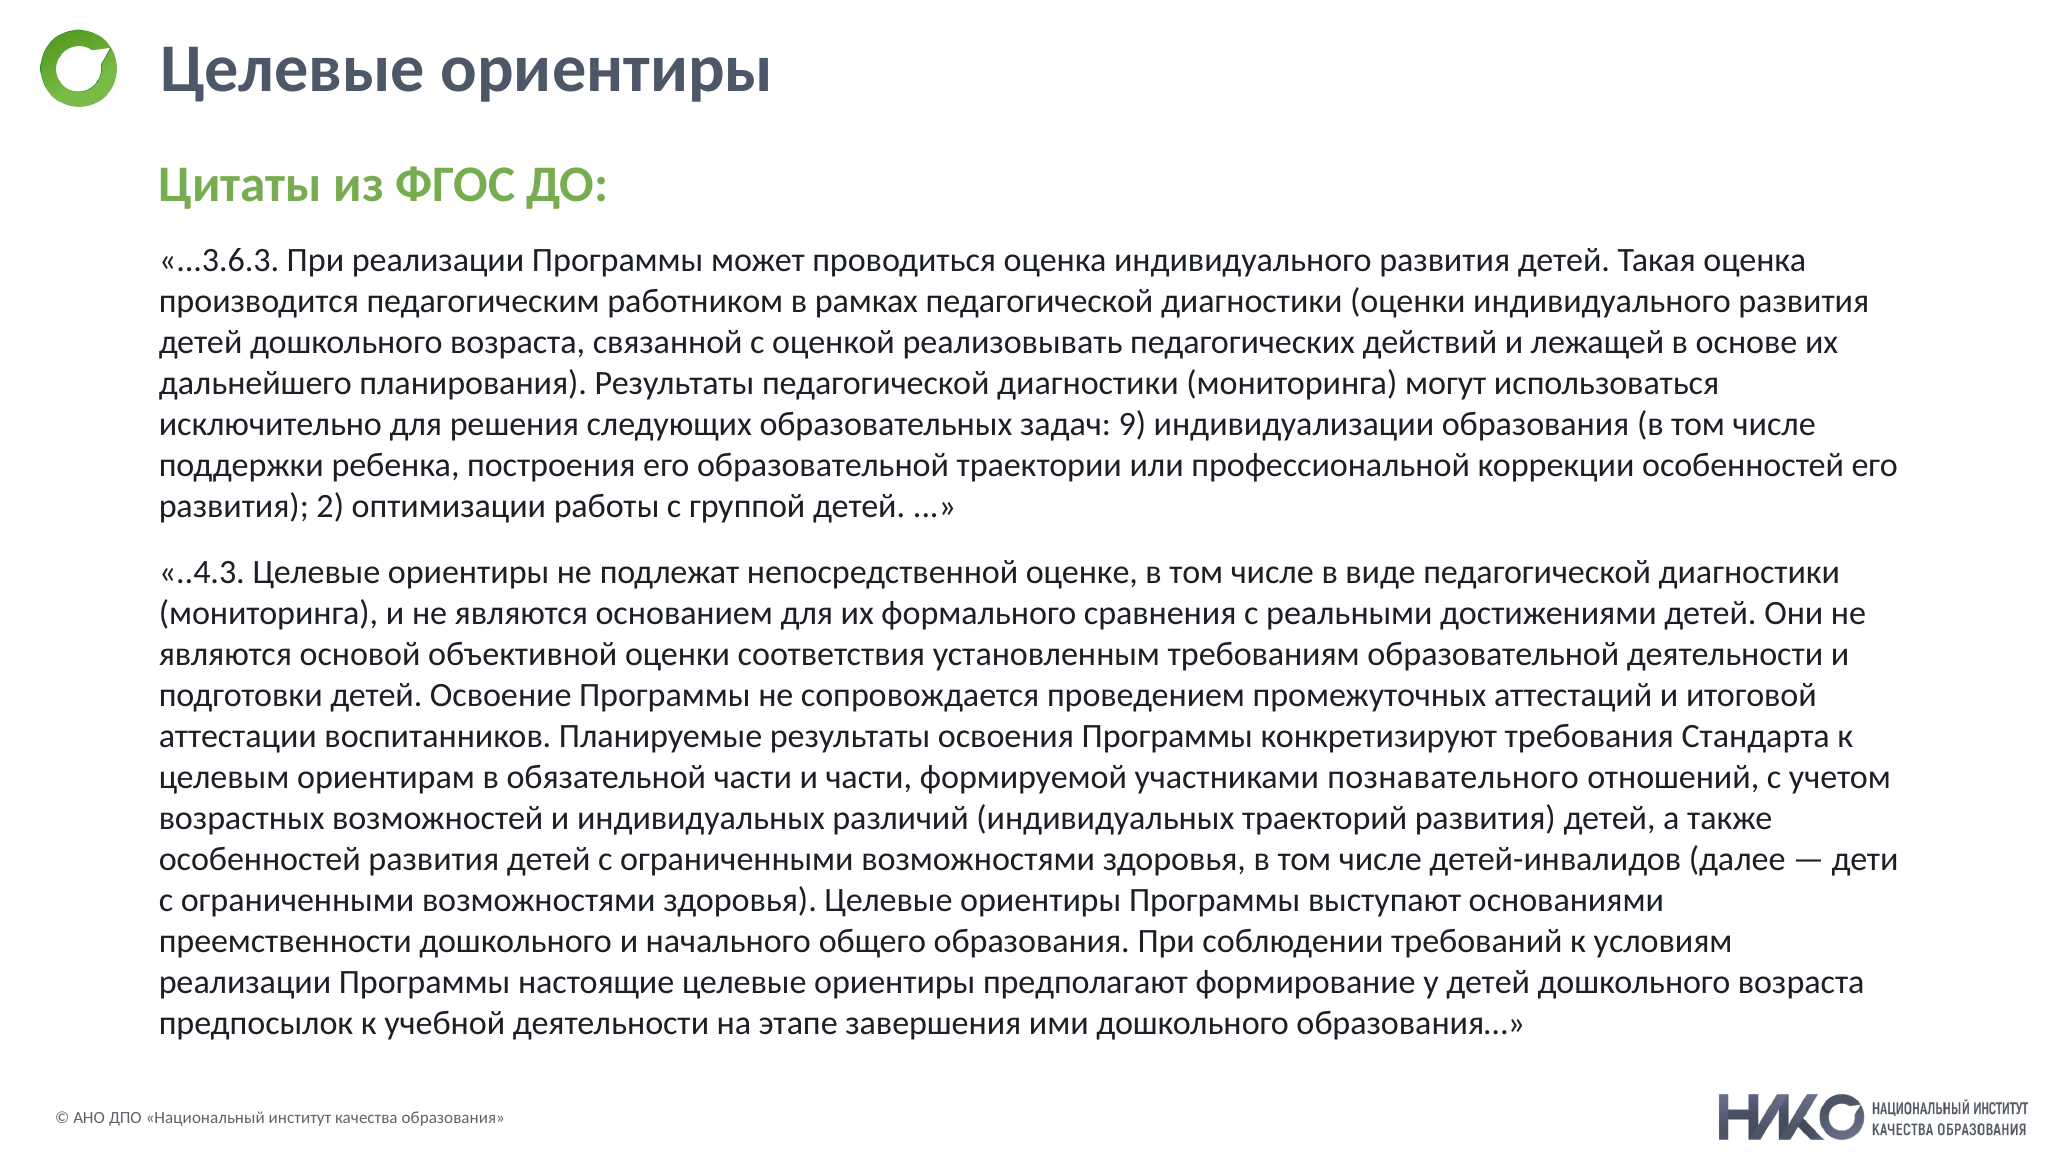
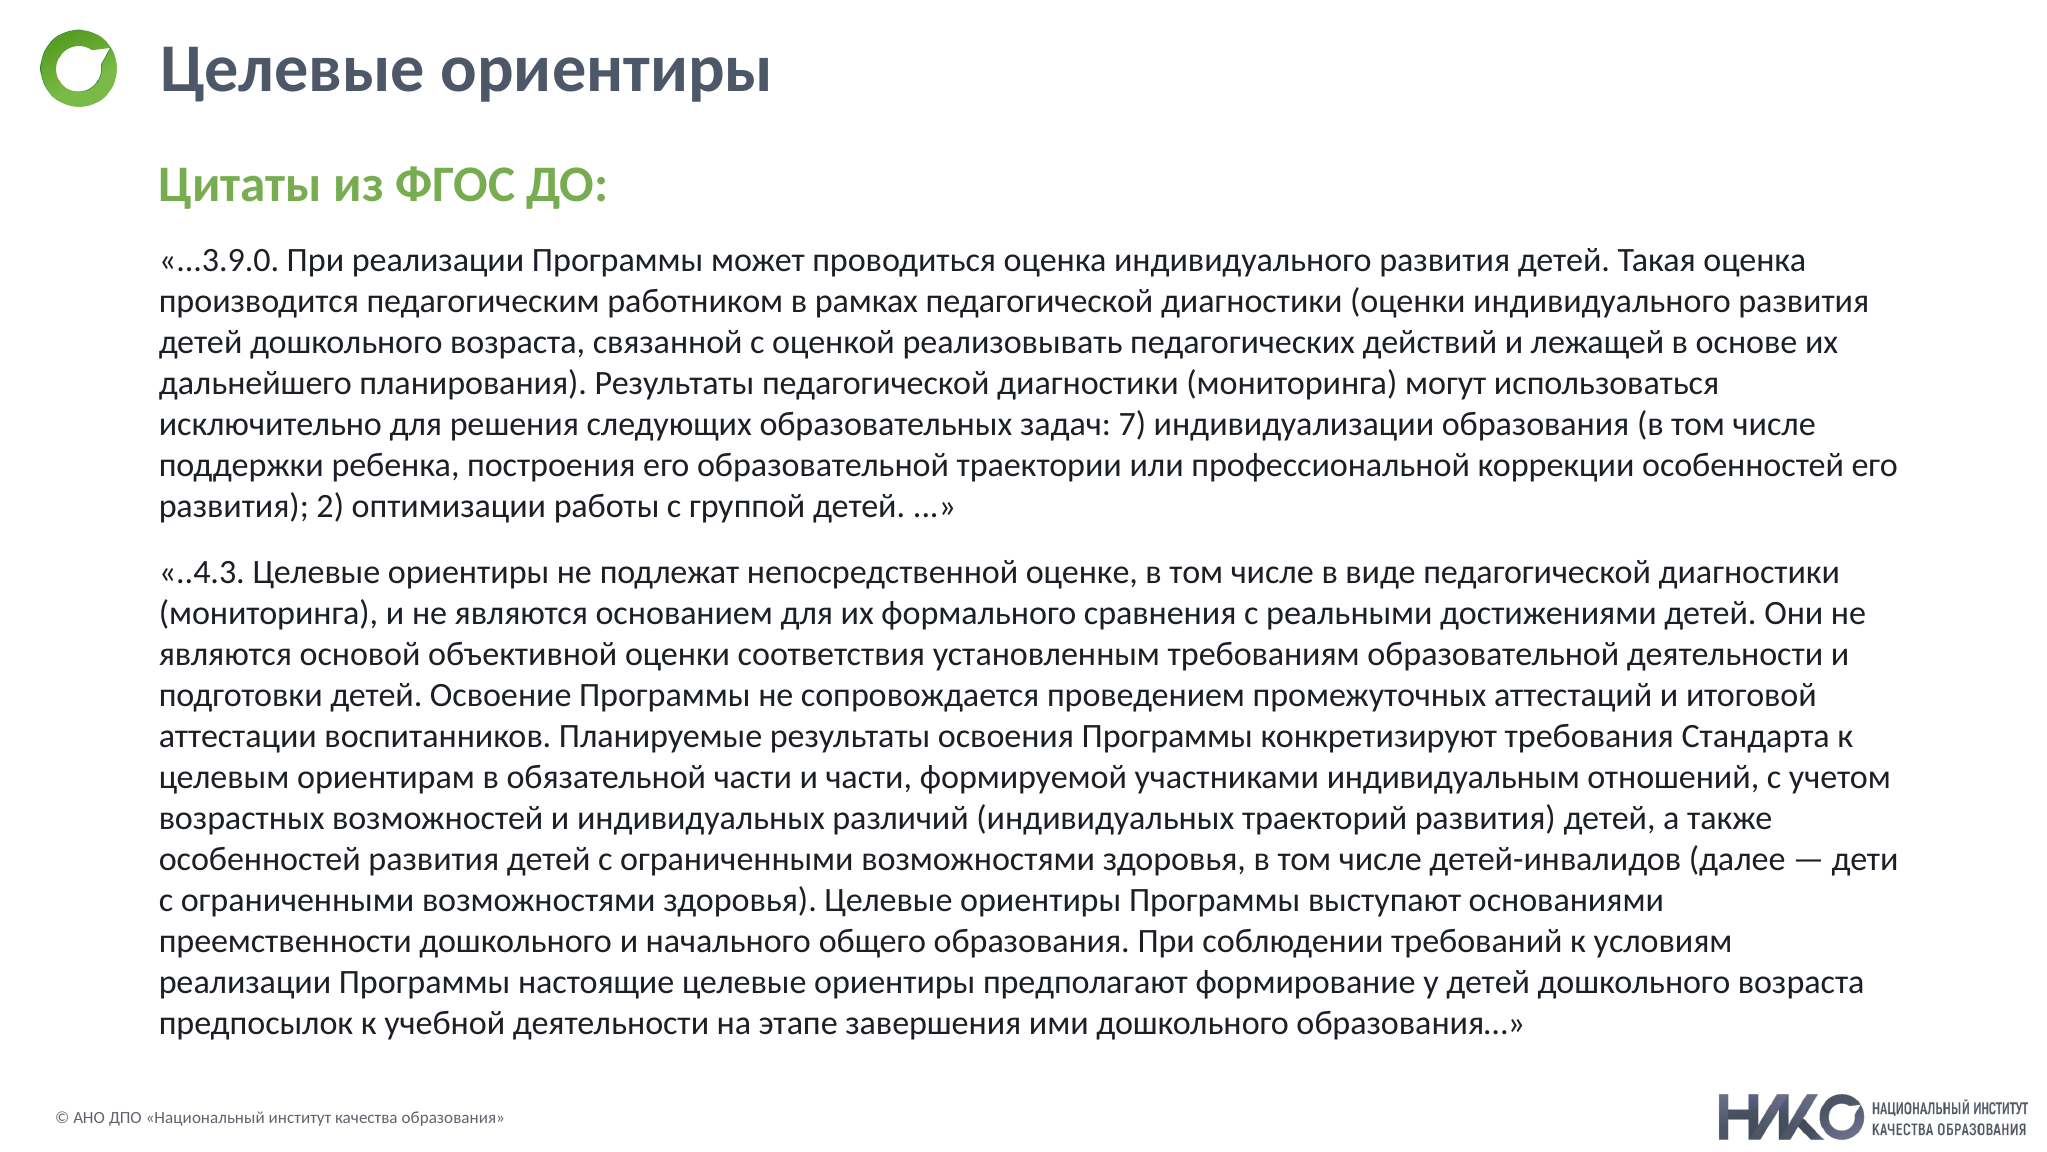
...3.6.3: ...3.6.3 -> ...3.9.0
9: 9 -> 7
познавательного: познавательного -> индивидуальным
